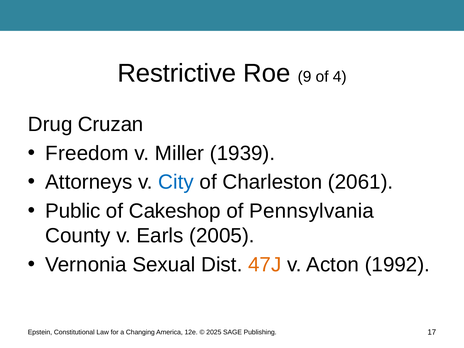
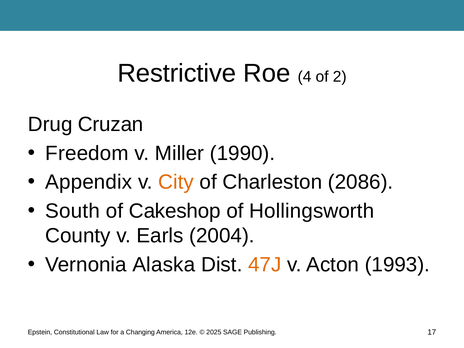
9: 9 -> 4
4: 4 -> 2
1939: 1939 -> 1990
Attorneys: Attorneys -> Appendix
City colour: blue -> orange
2061: 2061 -> 2086
Public: Public -> South
Pennsylvania: Pennsylvania -> Hollingsworth
2005: 2005 -> 2004
Sexual: Sexual -> Alaska
1992: 1992 -> 1993
